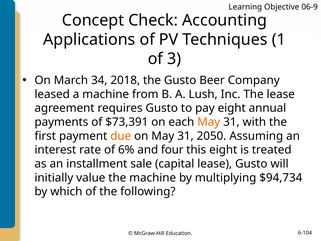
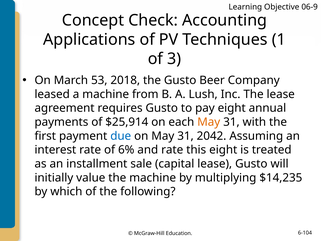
34: 34 -> 53
$73,391: $73,391 -> $25,914
due colour: orange -> blue
2050: 2050 -> 2042
and four: four -> rate
$94,734: $94,734 -> $14,235
